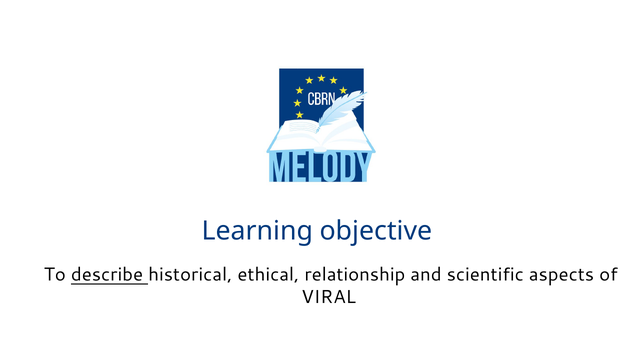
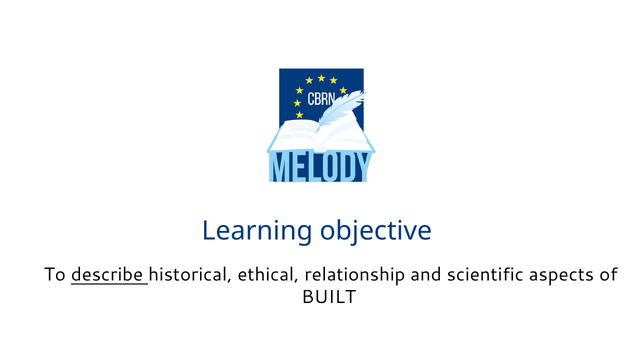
VIRAL: VIRAL -> BUILT
